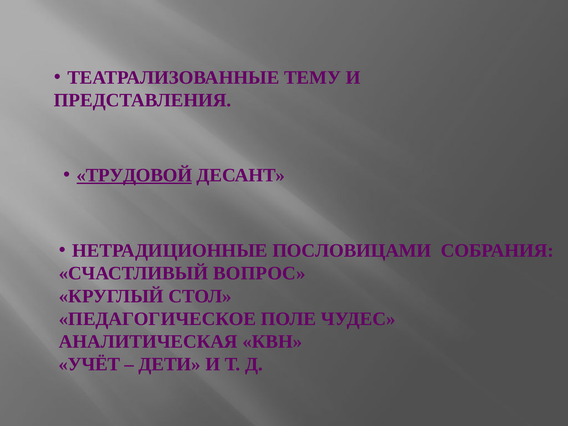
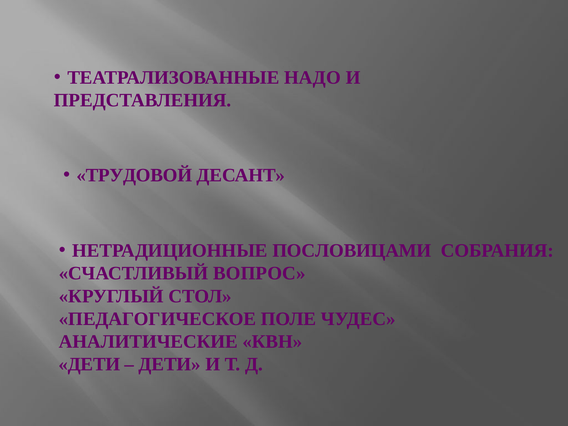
ТЕМУ: ТЕМУ -> НАДО
ТРУДОВОЙ underline: present -> none
АНАЛИТИЧЕСКАЯ: АНАЛИТИЧЕСКАЯ -> АНАЛИТИЧЕСКИЕ
УЧЁТ at (89, 364): УЧЁТ -> ДЕТИ
